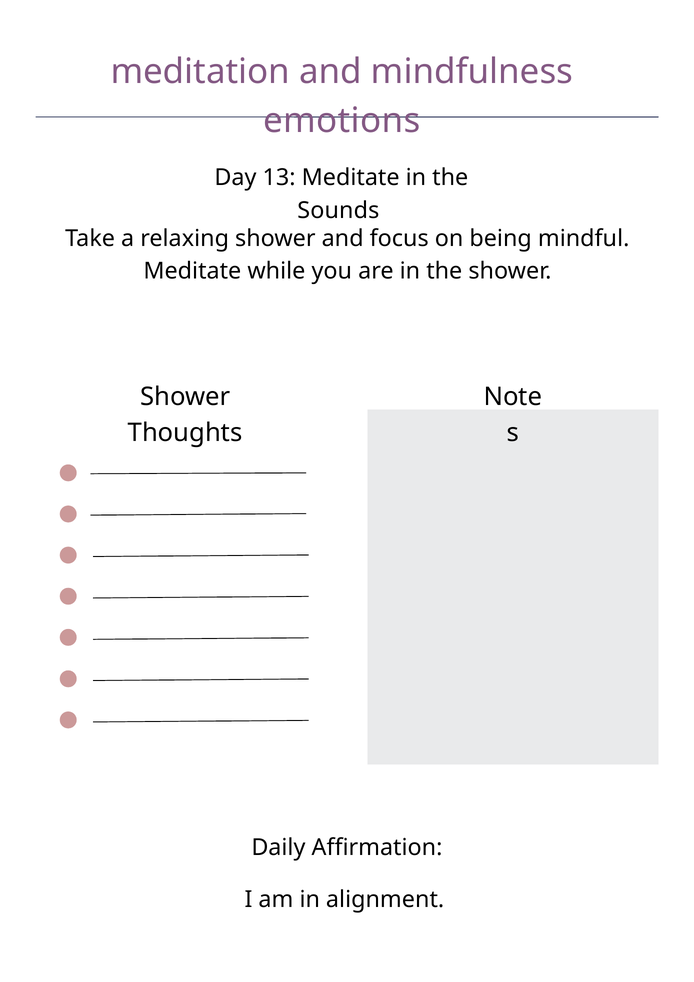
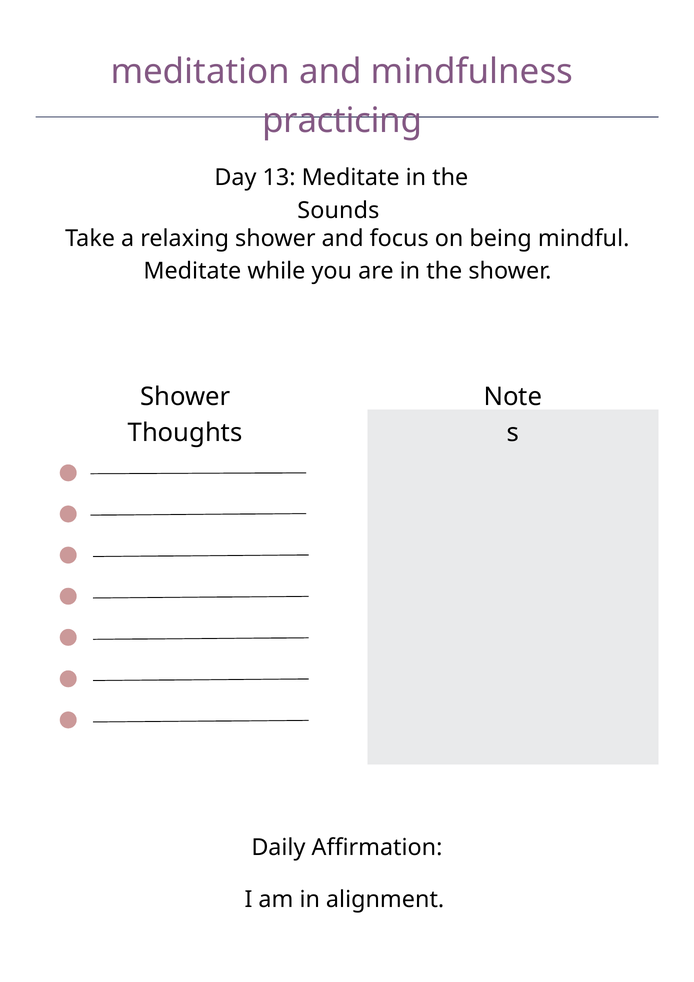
emotions: emotions -> practicing
